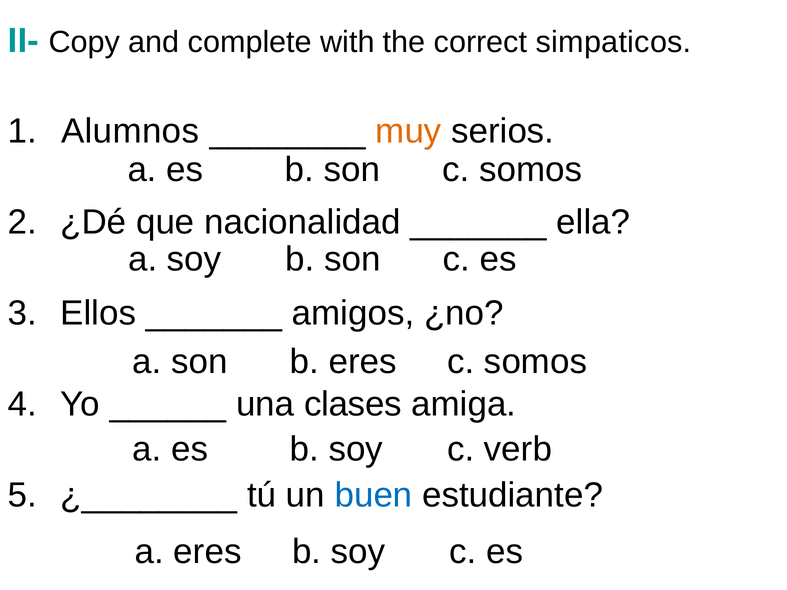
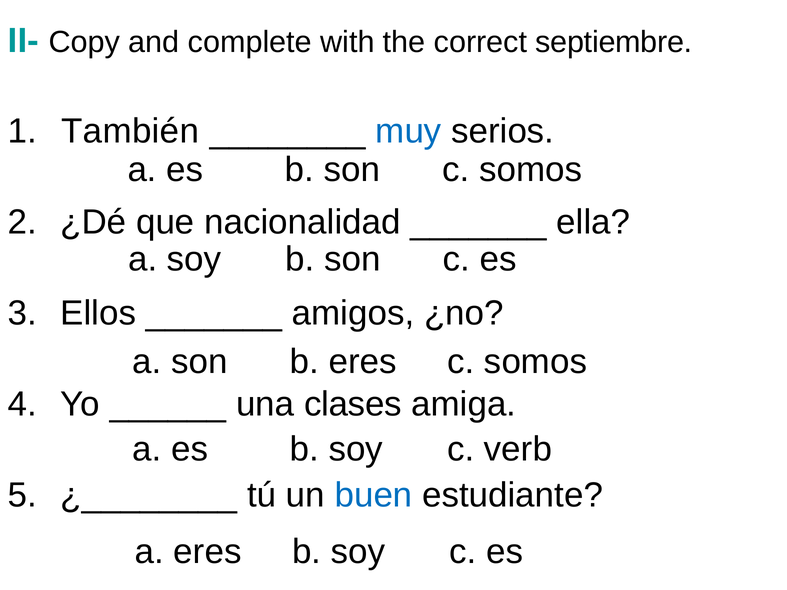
simpaticos: simpaticos -> septiembre
Alumnos: Alumnos -> También
muy colour: orange -> blue
